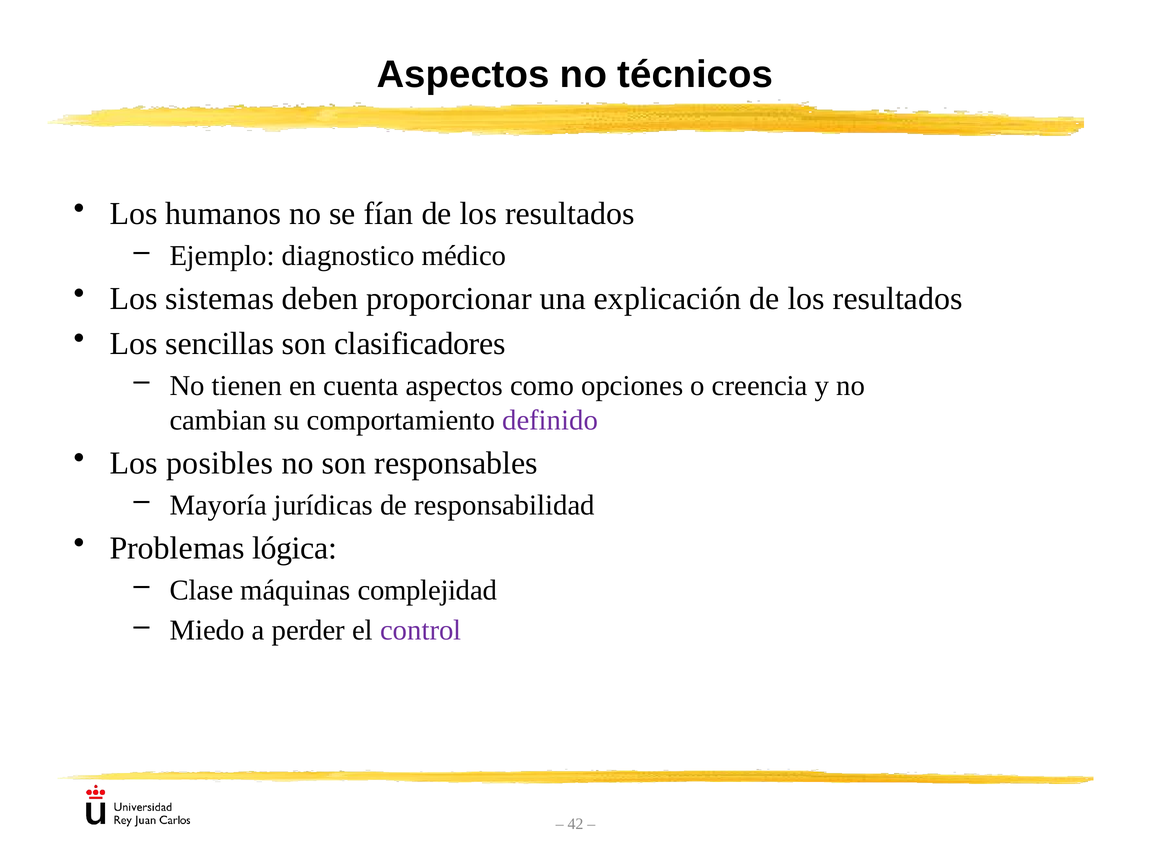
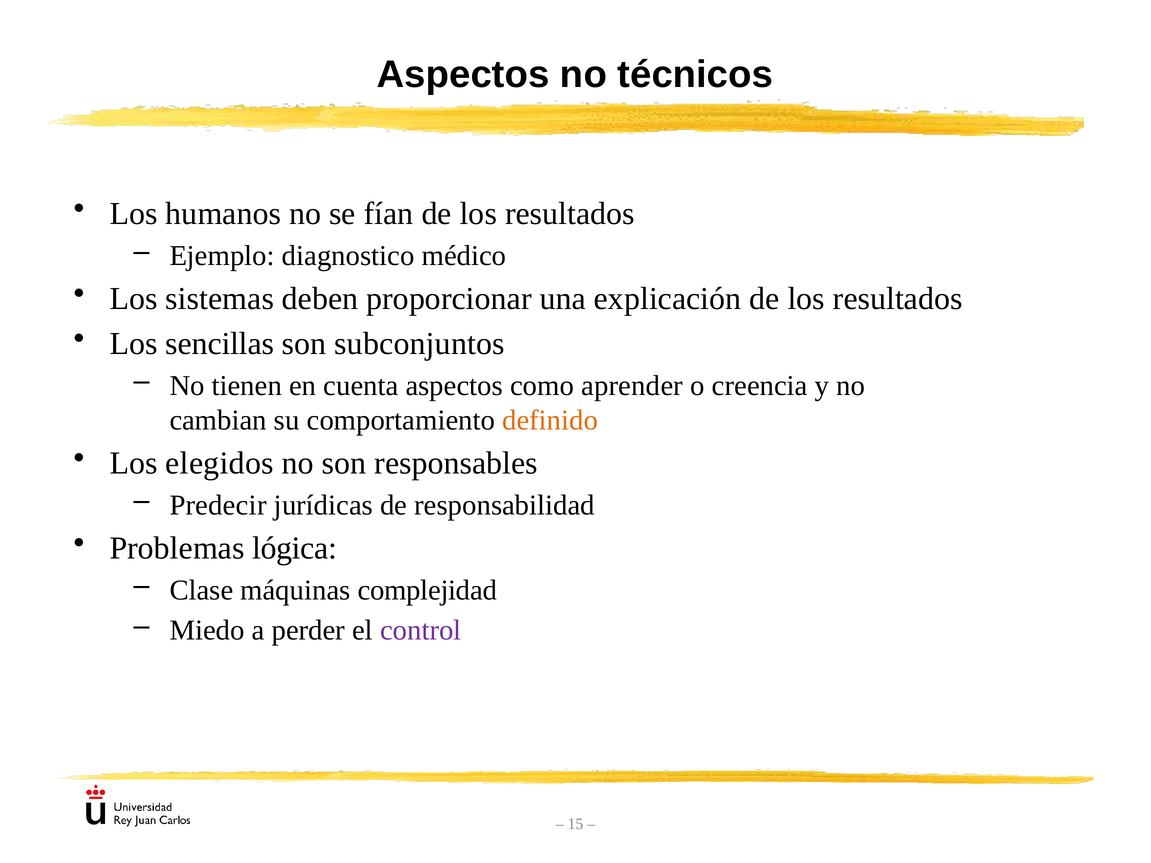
clasificadores: clasificadores -> subconjuntos
opciones: opciones -> aprender
definido colour: purple -> orange
posibles: posibles -> elegidos
Mayoría: Mayoría -> Predecir
42: 42 -> 15
